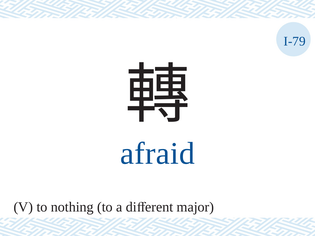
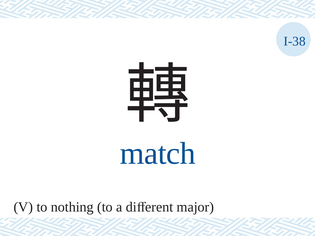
I-79: I-79 -> I-38
afraid: afraid -> match
